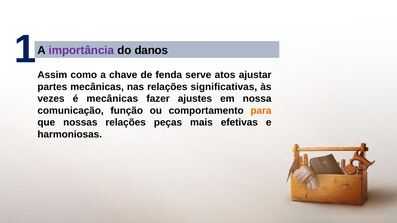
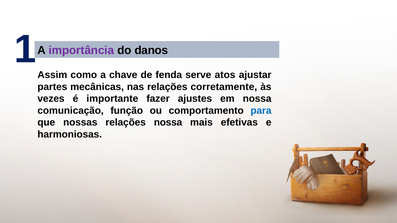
significativas: significativas -> corretamente
é mecânicas: mecânicas -> importante
para colour: orange -> blue
relações peças: peças -> nossa
